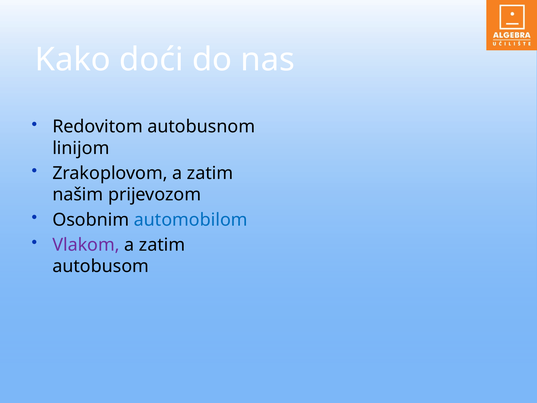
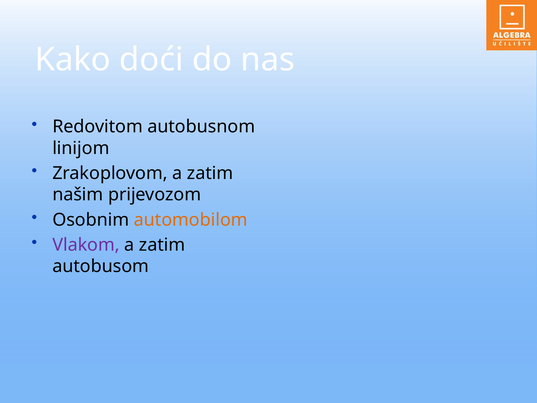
automobilom colour: blue -> orange
